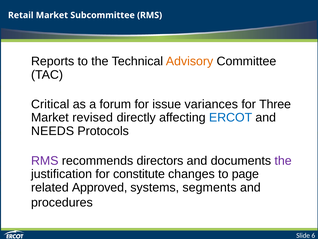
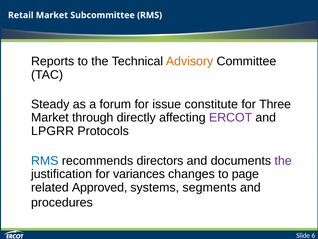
Critical: Critical -> Steady
variances: variances -> constitute
revised: revised -> through
ERCOT colour: blue -> purple
NEEDS: NEEDS -> LPGRR
RMS at (45, 160) colour: purple -> blue
constitute: constitute -> variances
